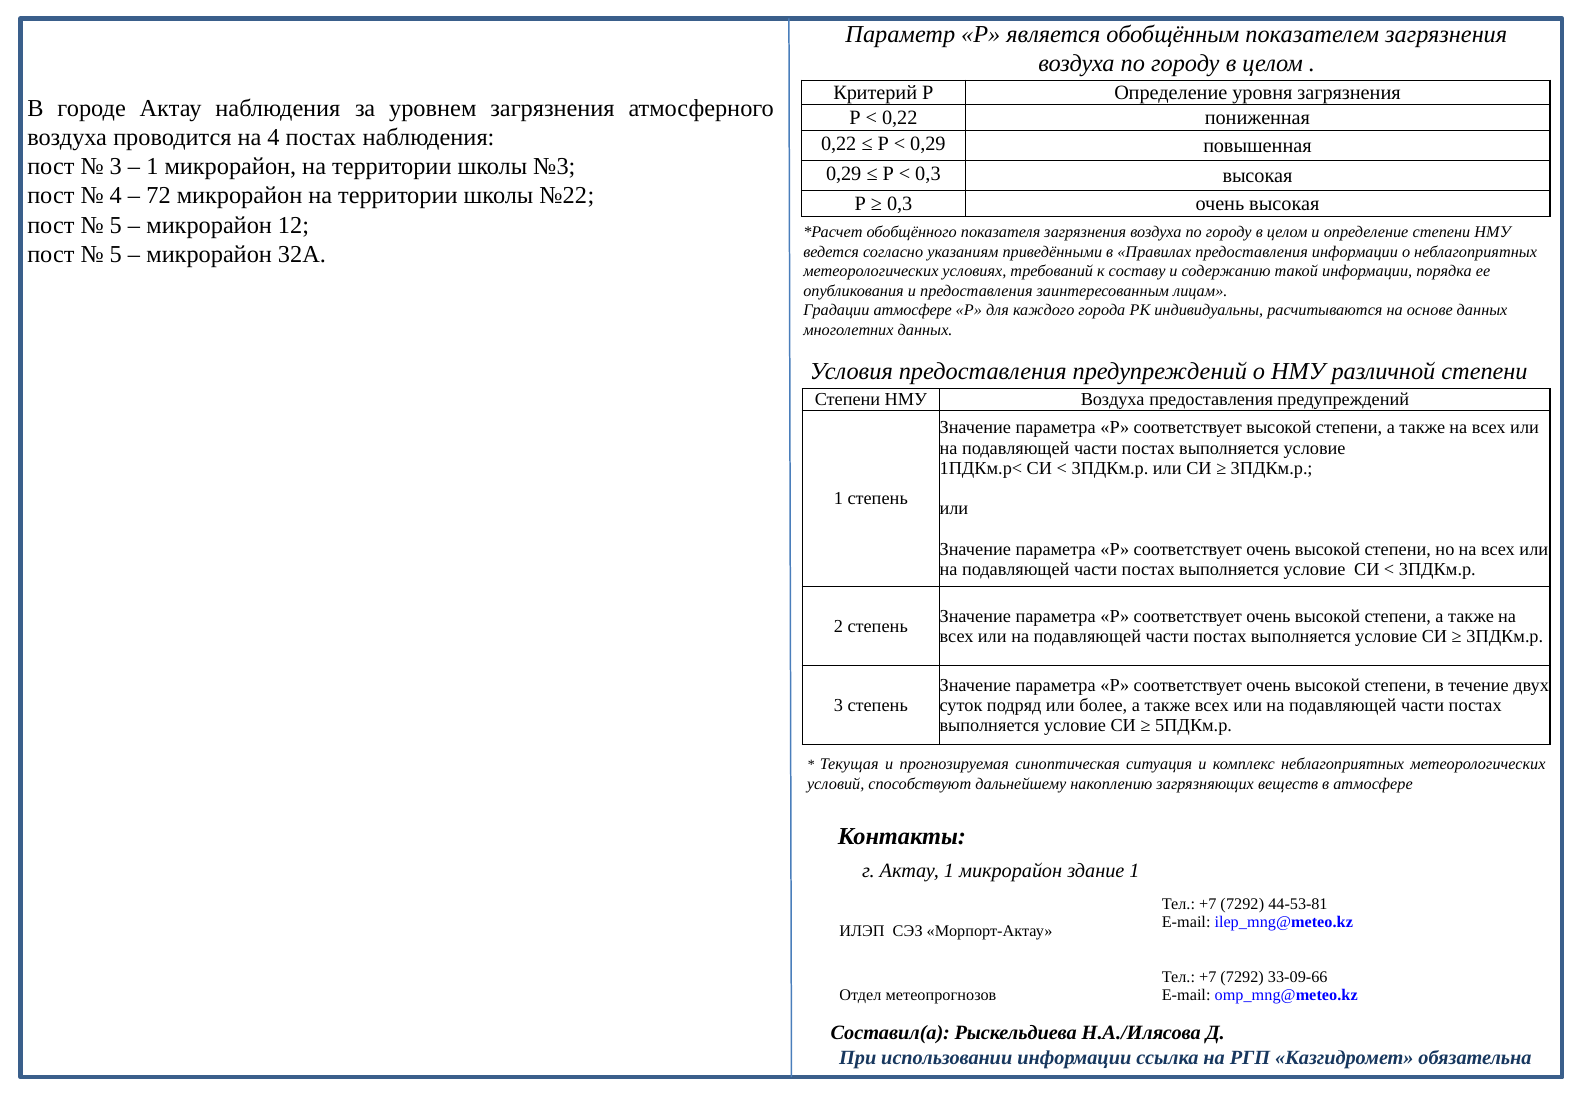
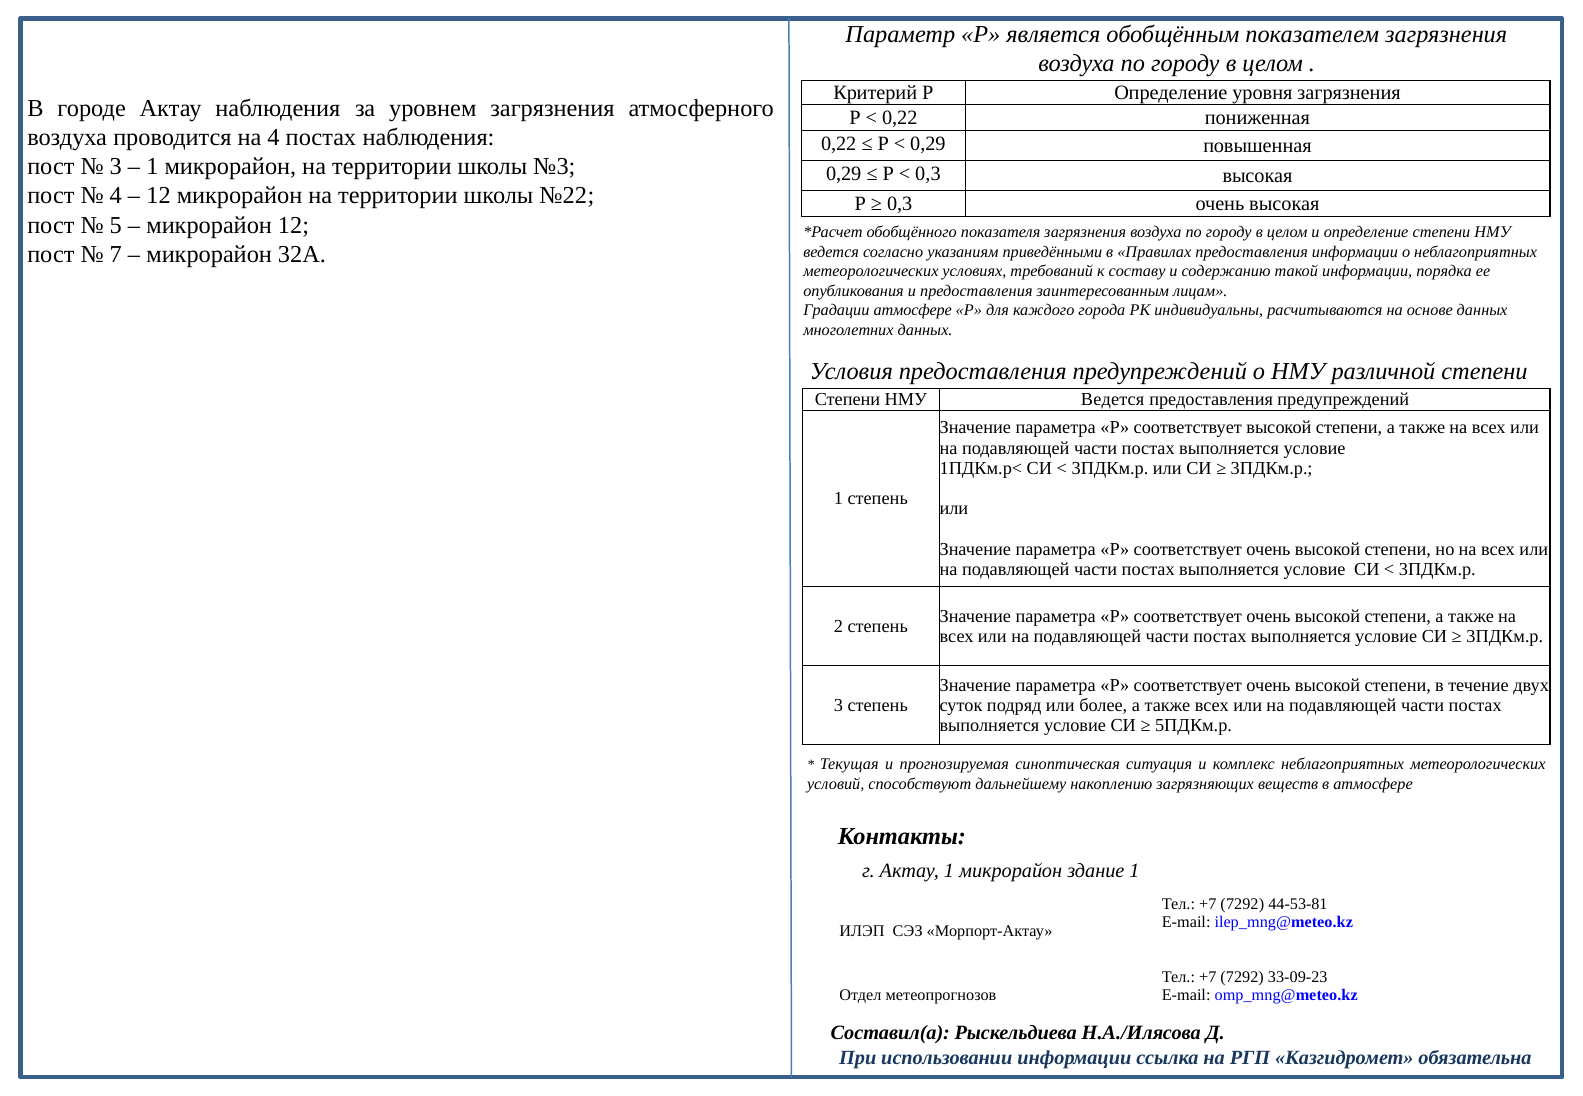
72 at (159, 196): 72 -> 12
5 at (116, 254): 5 -> 7
Воздуха at (1113, 400): Воздуха -> Ведется
33-09-66: 33-09-66 -> 33-09-23
